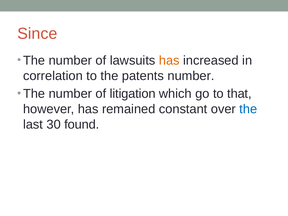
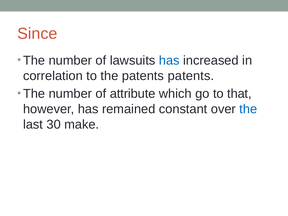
has at (169, 60) colour: orange -> blue
patents number: number -> patents
litigation: litigation -> attribute
found: found -> make
